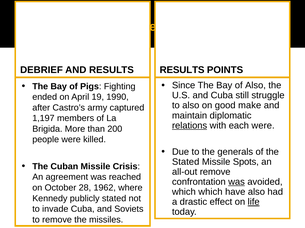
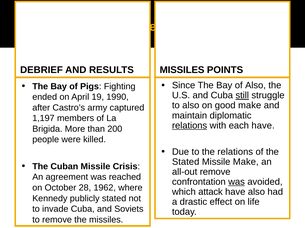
RESULTS at (182, 70): RESULTS -> MISSILES
still underline: none -> present
each were: were -> have
the generals: generals -> relations
Missile Spots: Spots -> Make
which which: which -> attack
life underline: present -> none
